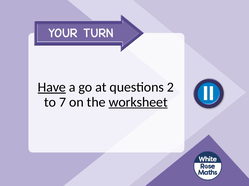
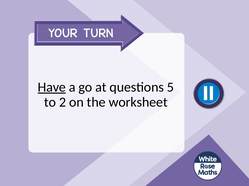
2: 2 -> 5
7: 7 -> 2
worksheet underline: present -> none
